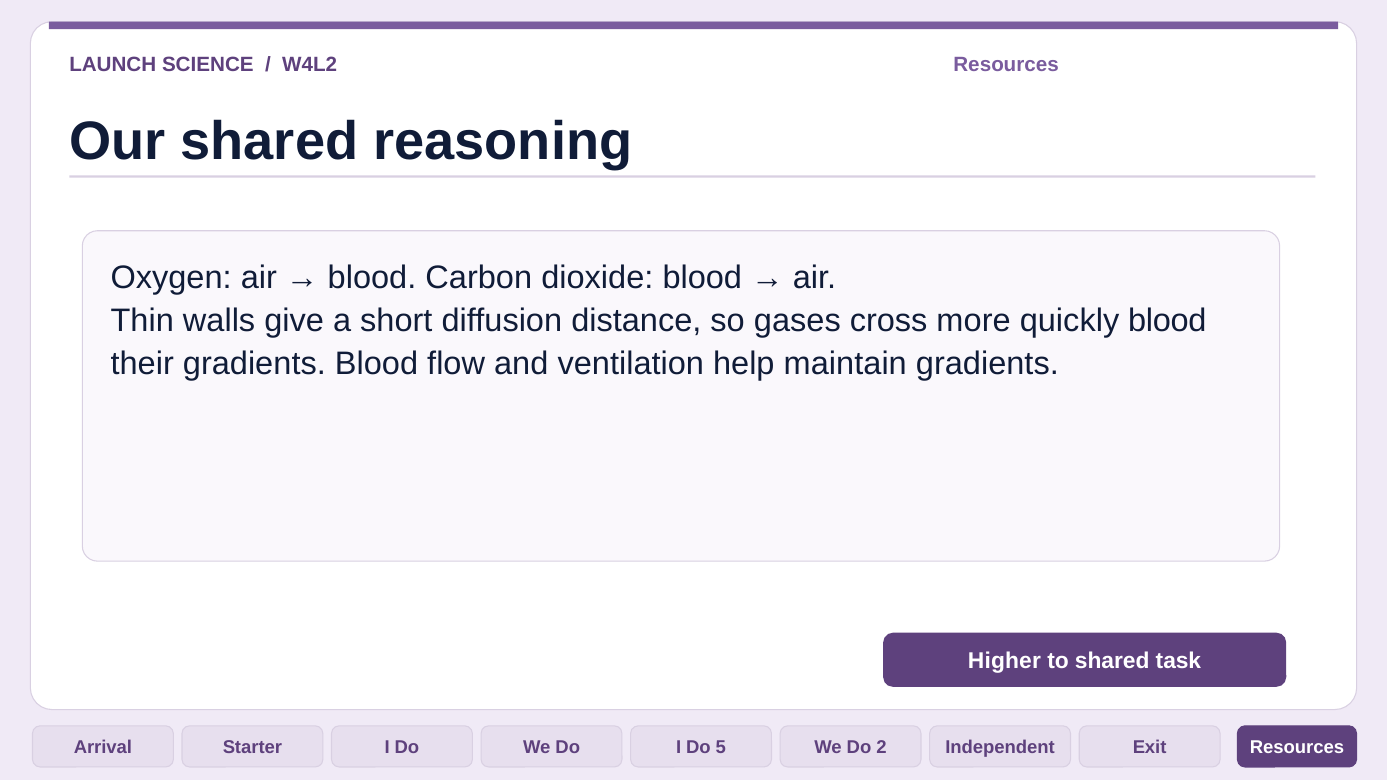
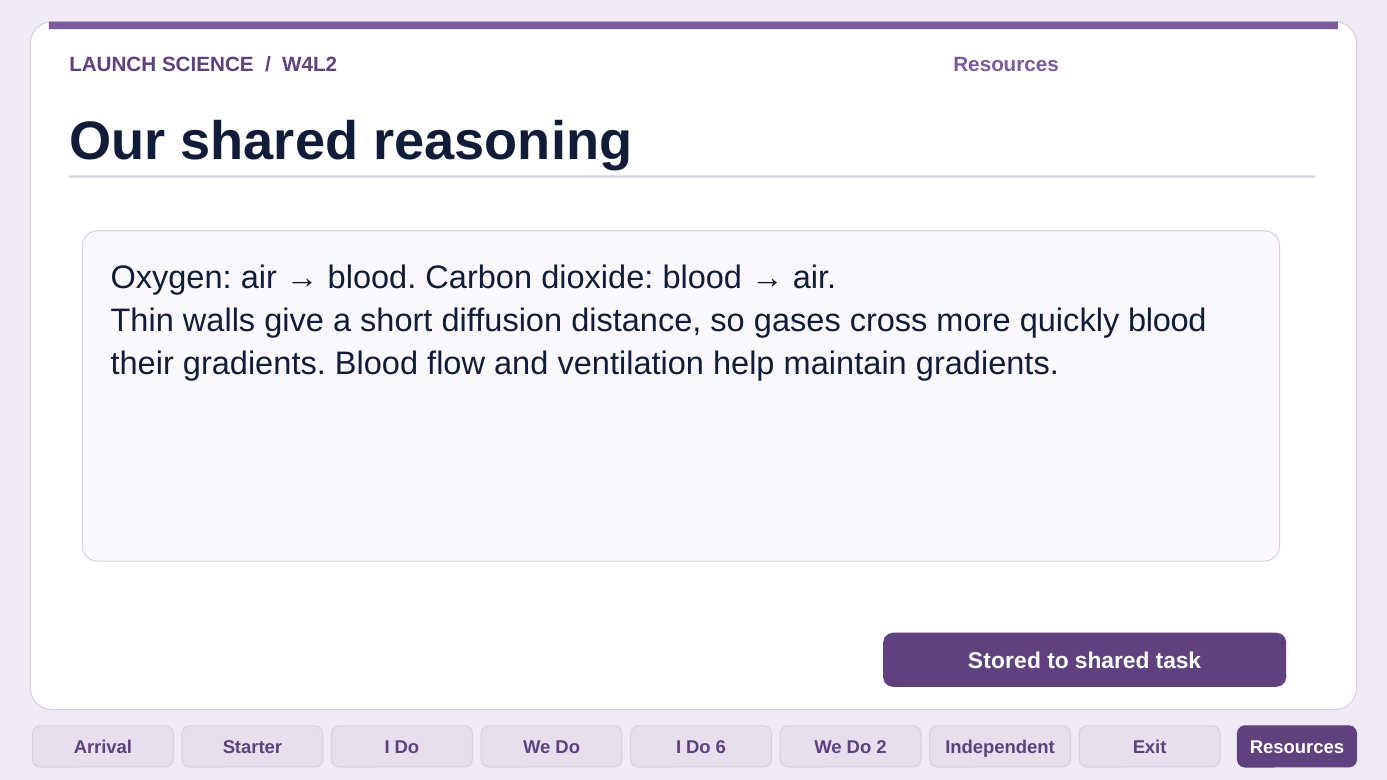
Higher: Higher -> Stored
5: 5 -> 6
